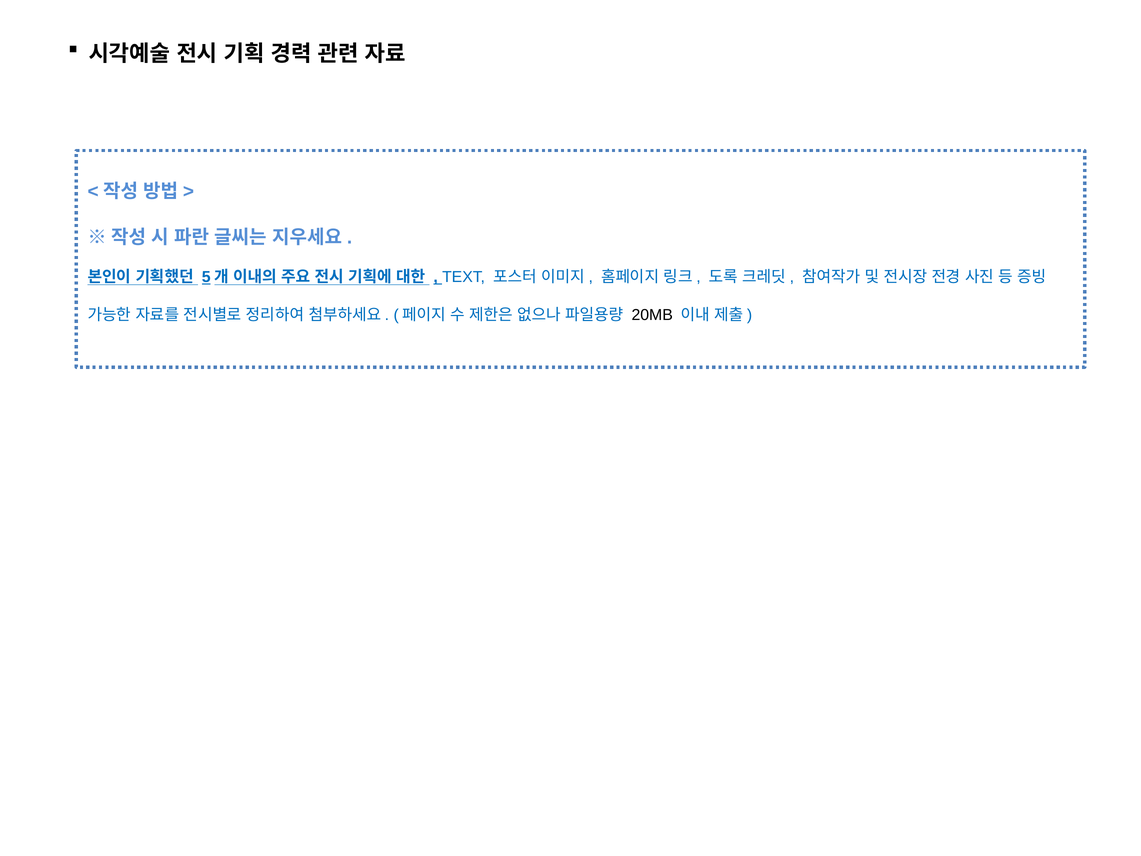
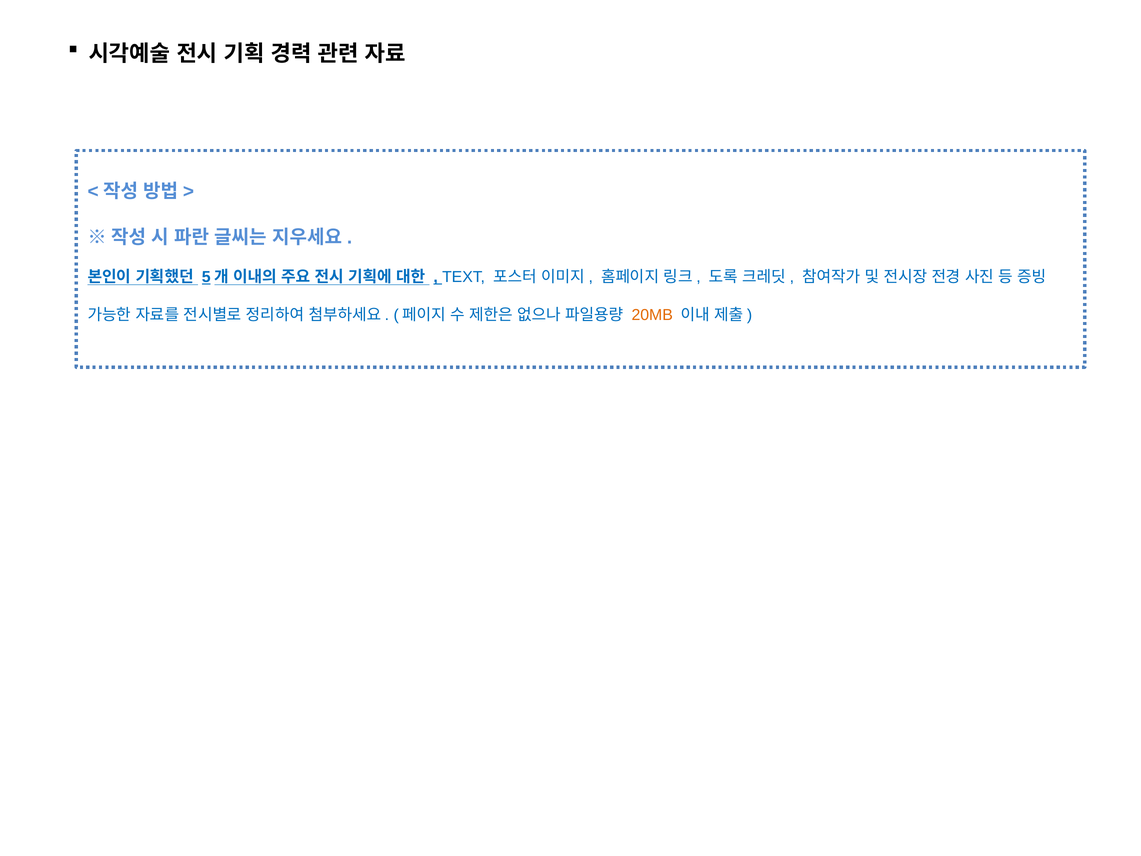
20MB colour: black -> orange
